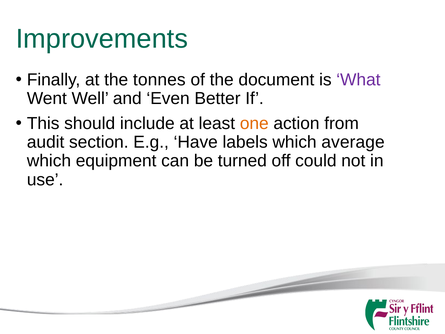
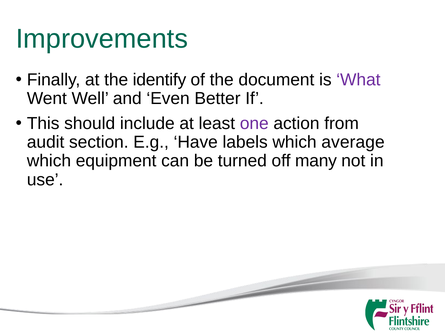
tonnes: tonnes -> identify
one colour: orange -> purple
could: could -> many
